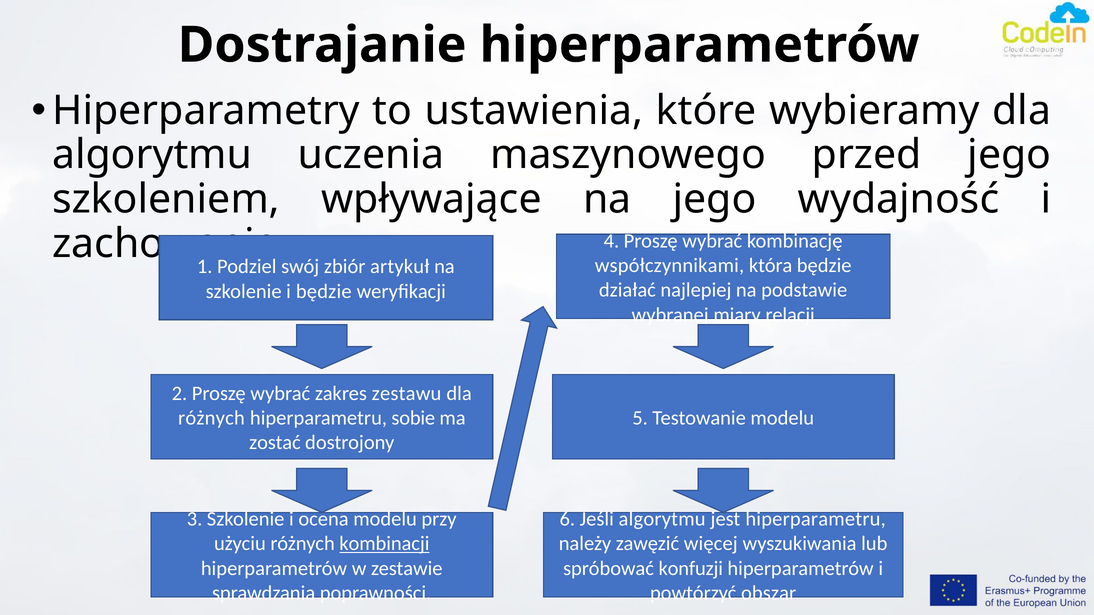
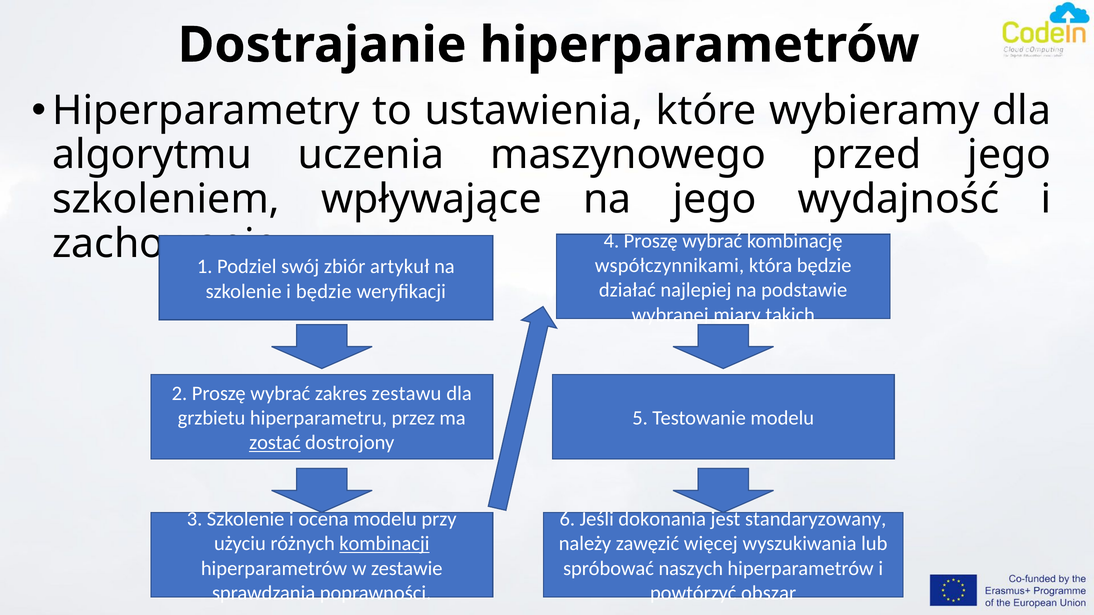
relacji: relacji -> takich
różnych at (211, 418): różnych -> grzbietu
sobie: sobie -> przez
zostać underline: none -> present
Jeśli algorytmu: algorytmu -> dokonania
jest hiperparametru: hiperparametru -> standaryzowany
konfuzji: konfuzji -> naszych
